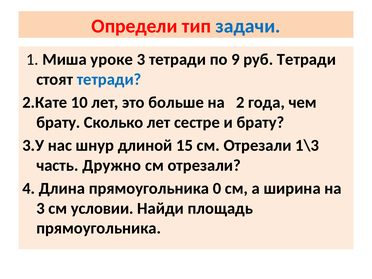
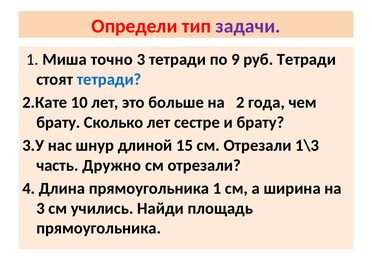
задачи colour: blue -> purple
уроке: уроке -> точно
прямоугольника 0: 0 -> 1
условии: условии -> учились
